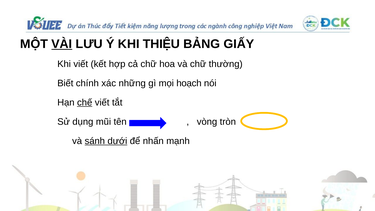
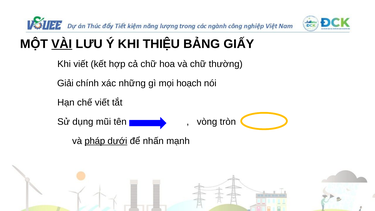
Biết: Biết -> Giải
chế underline: present -> none
sánh: sánh -> pháp
